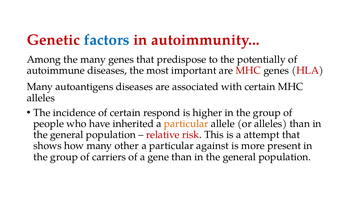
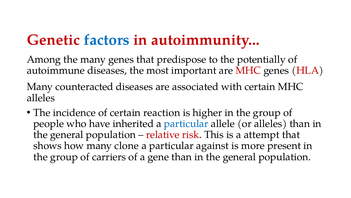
autoantigens: autoantigens -> counteracted
respond: respond -> reaction
particular at (186, 123) colour: orange -> blue
other: other -> clone
